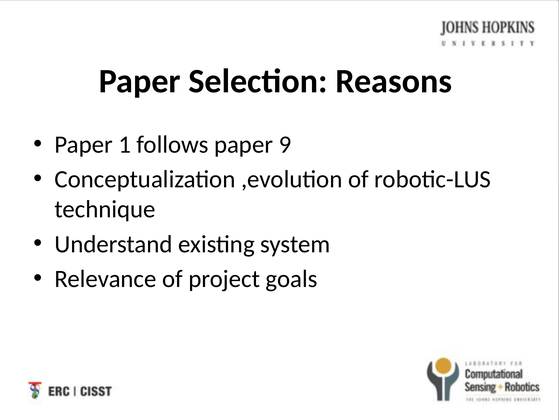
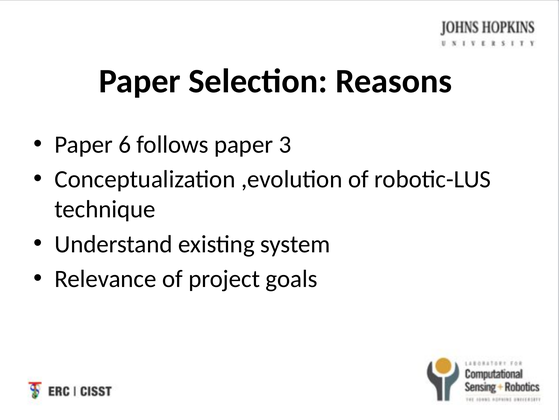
1: 1 -> 6
9: 9 -> 3
